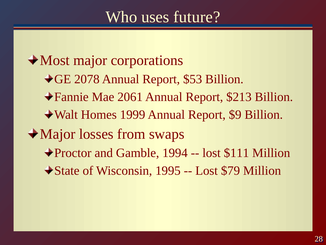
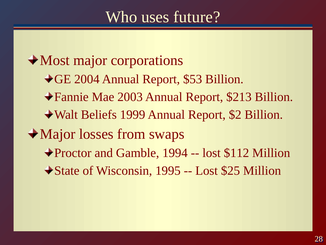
2078: 2078 -> 2004
2061: 2061 -> 2003
Homes: Homes -> Beliefs
$9: $9 -> $2
$111: $111 -> $112
$79: $79 -> $25
